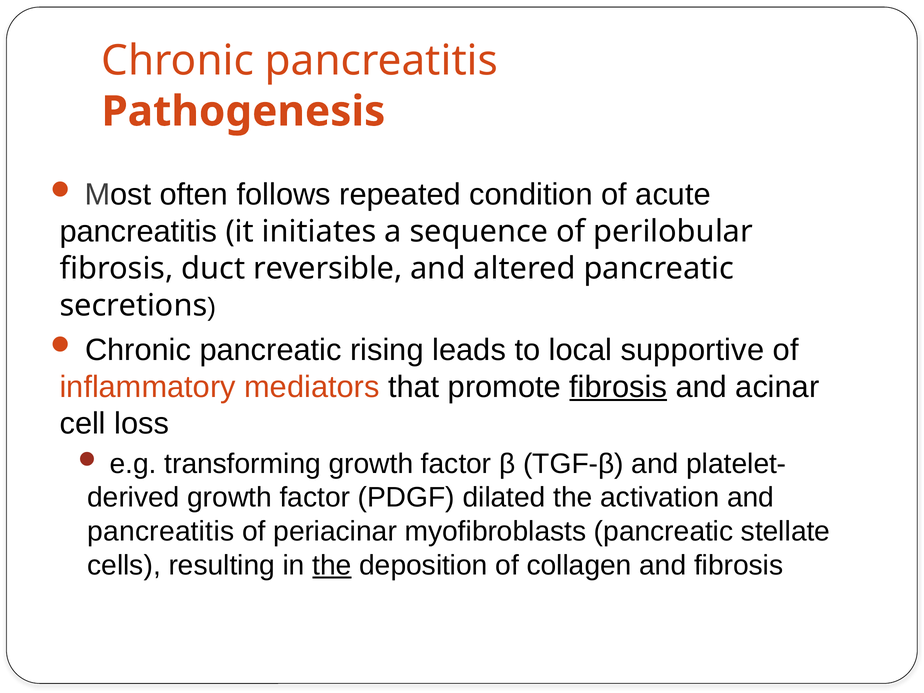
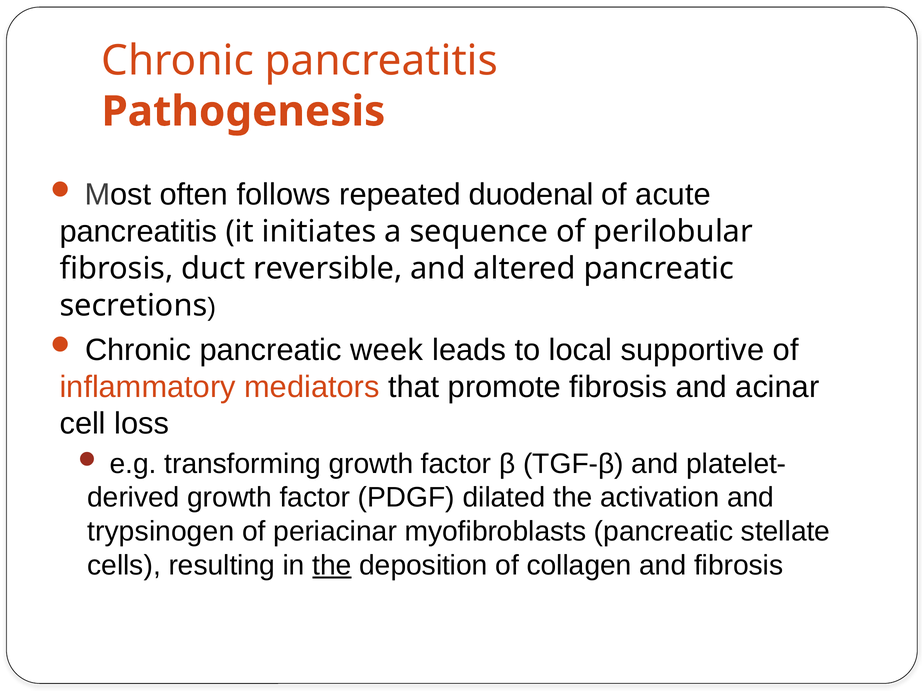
condition: condition -> duodenal
rising: rising -> week
fibrosis at (618, 387) underline: present -> none
pancreatitis at (161, 531): pancreatitis -> trypsinogen
